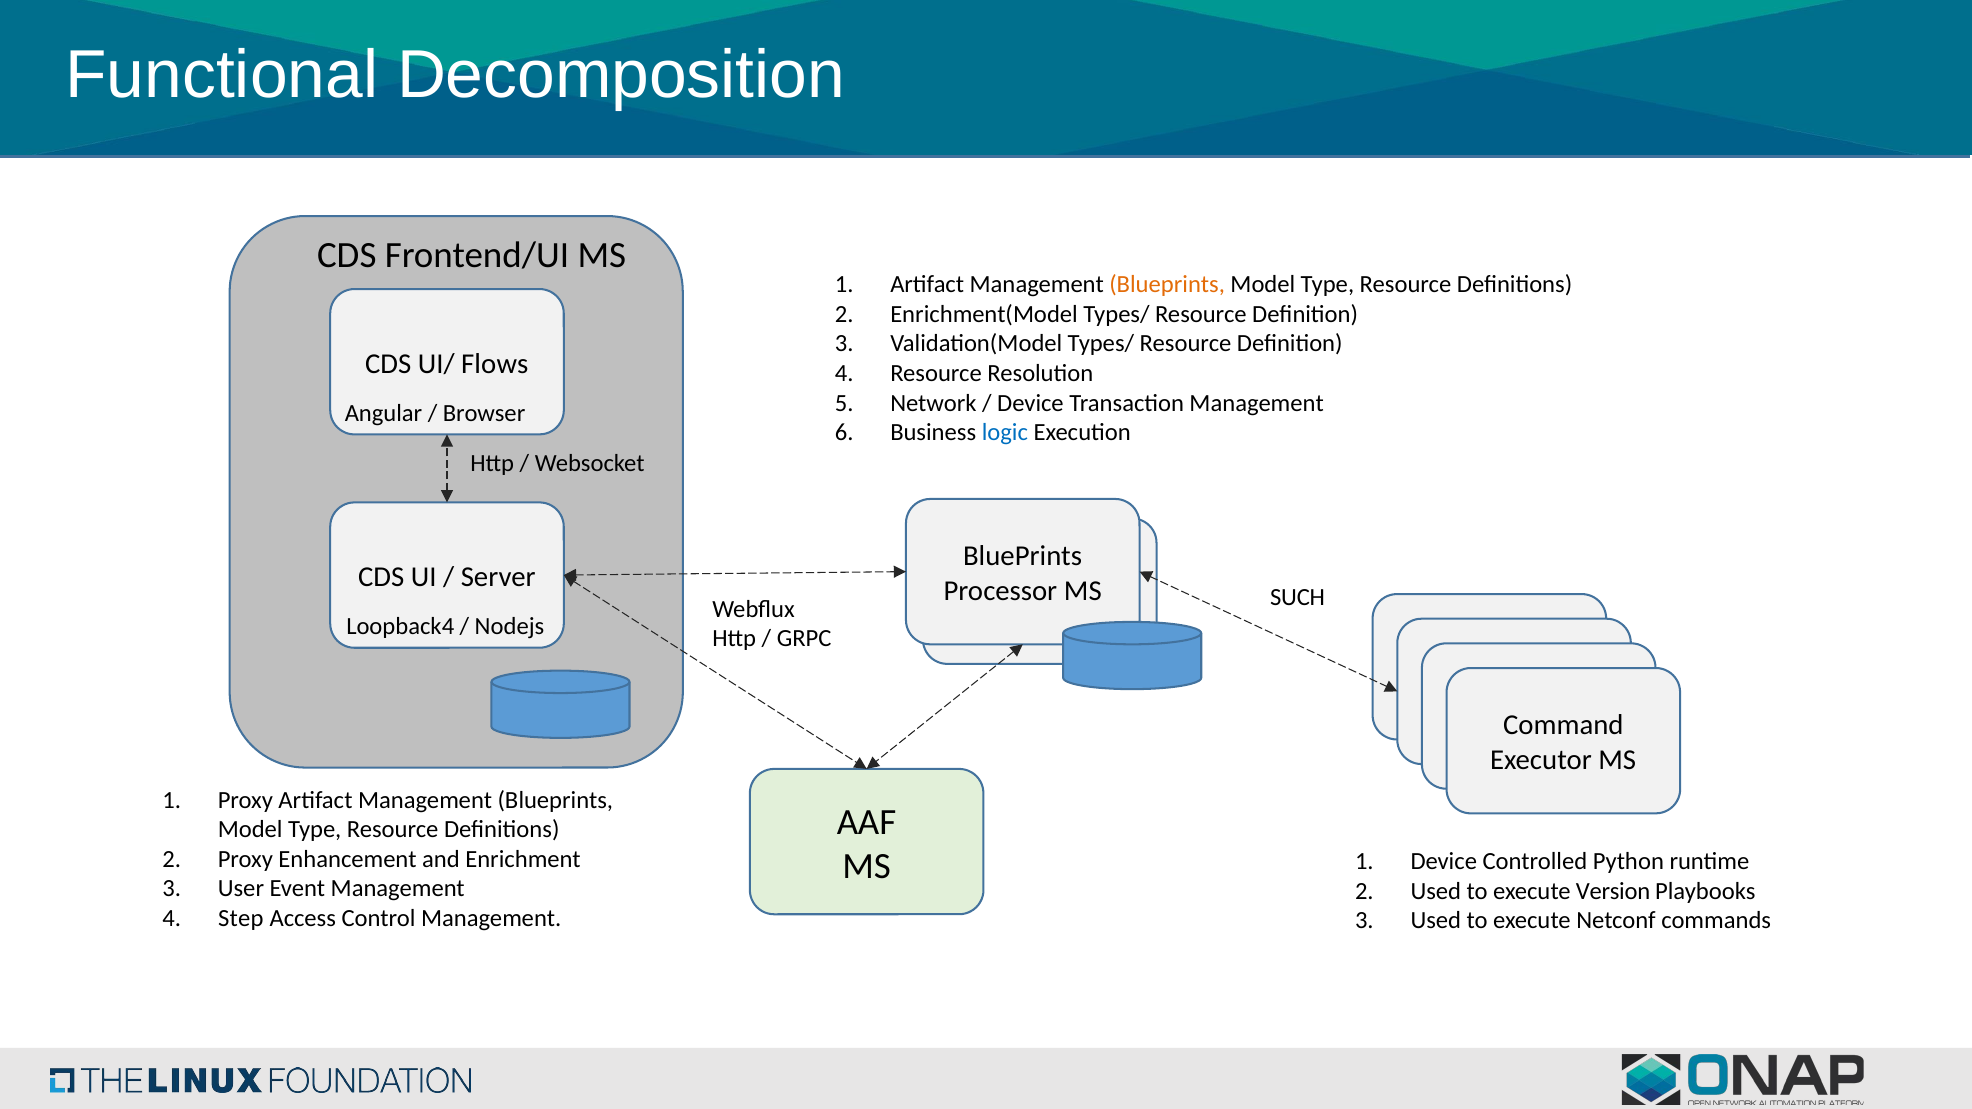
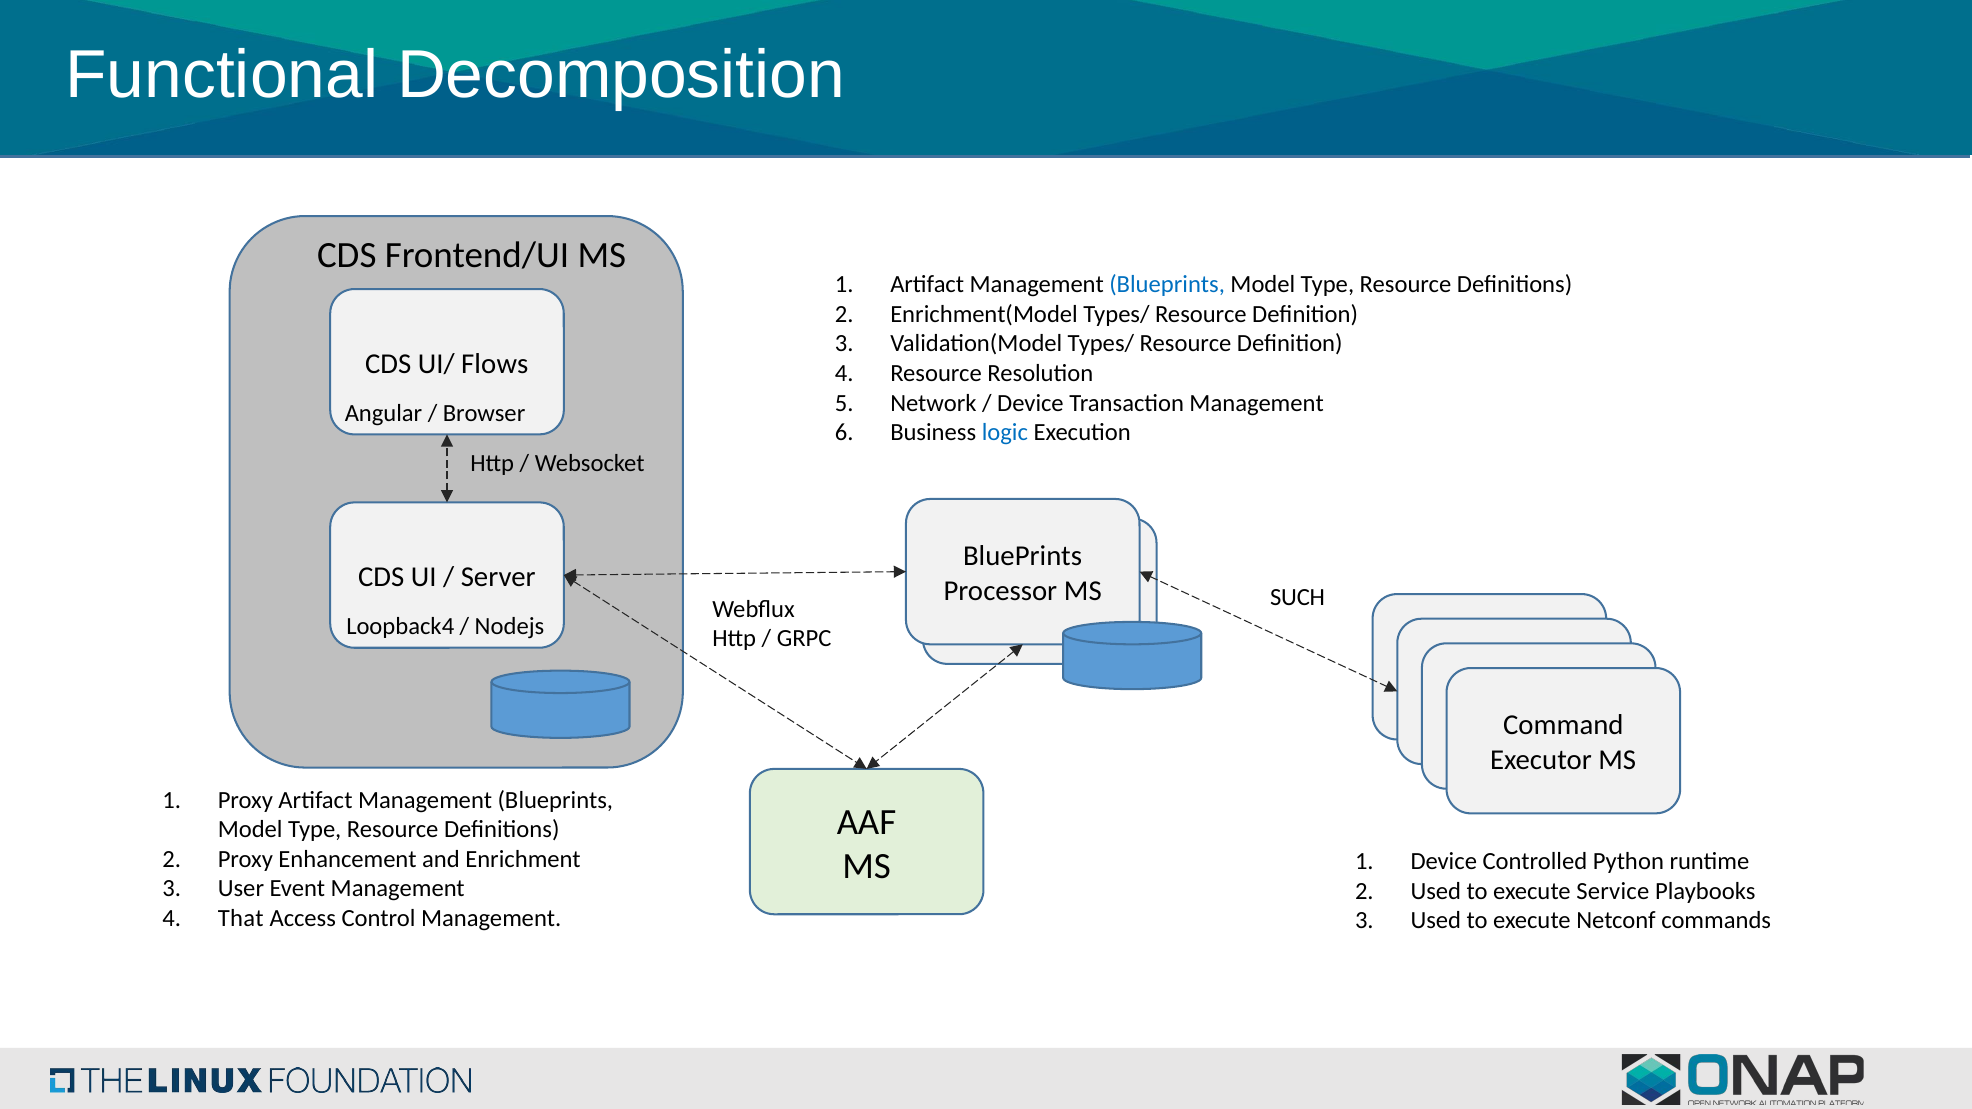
Blueprints at (1167, 285) colour: orange -> blue
Version: Version -> Service
Step: Step -> That
